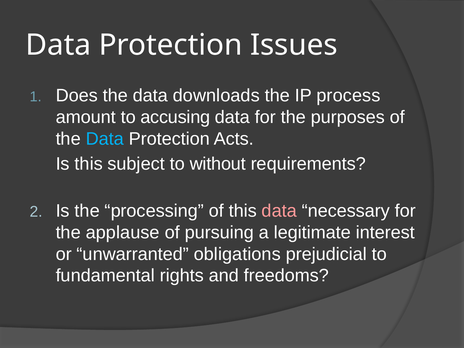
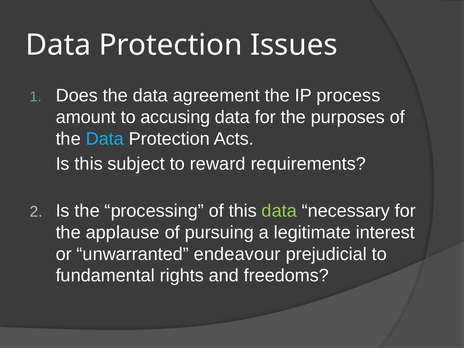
downloads: downloads -> agreement
without: without -> reward
data at (279, 211) colour: pink -> light green
obligations: obligations -> endeavour
